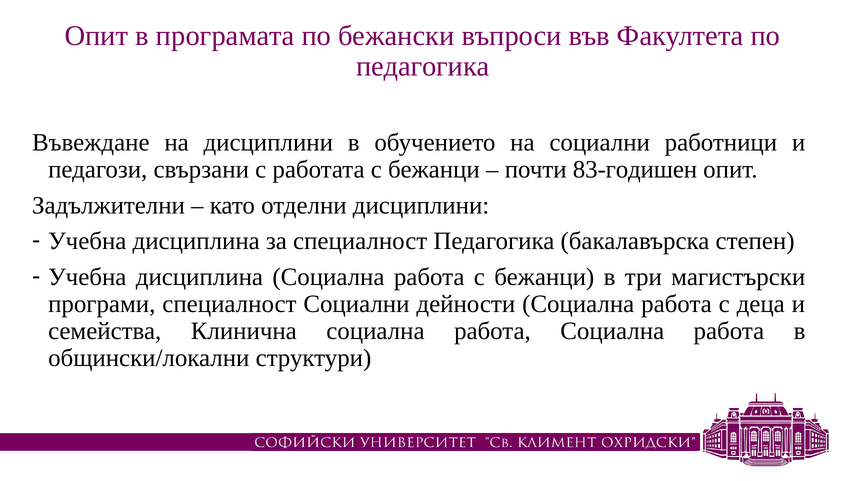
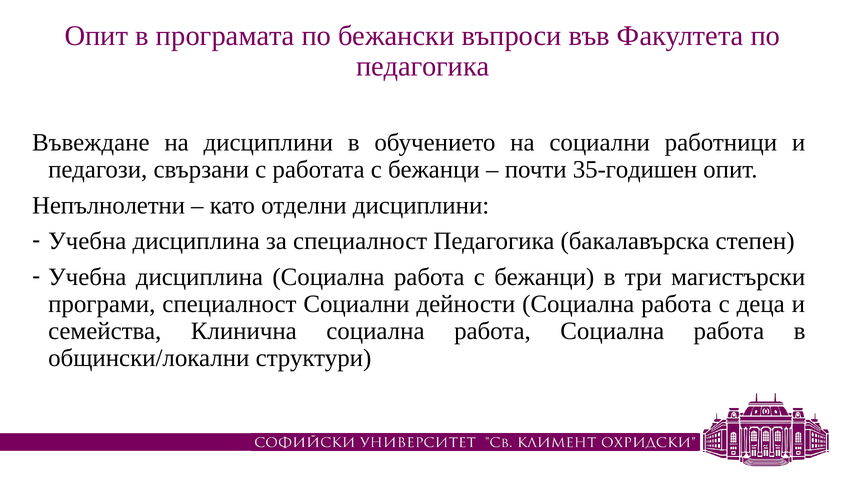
83-годишен: 83-годишен -> 35-годишен
Задължителни: Задължителни -> Непълнолетни
